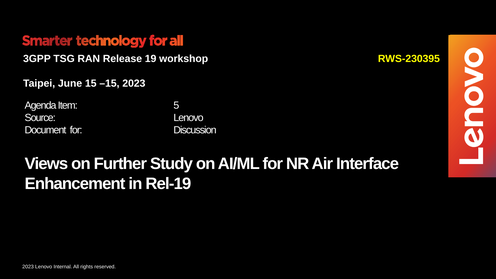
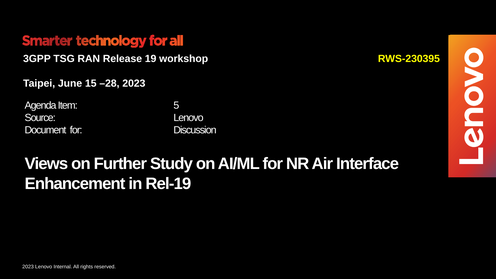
–15: –15 -> –28
